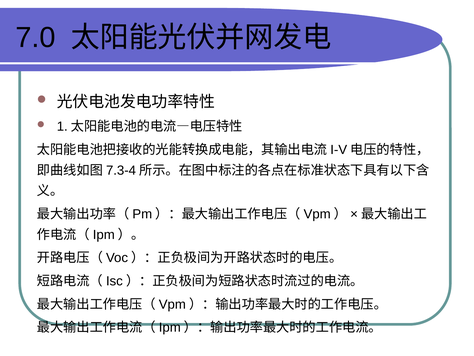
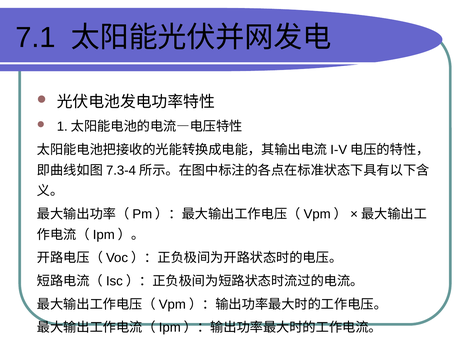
7.0: 7.0 -> 7.1
